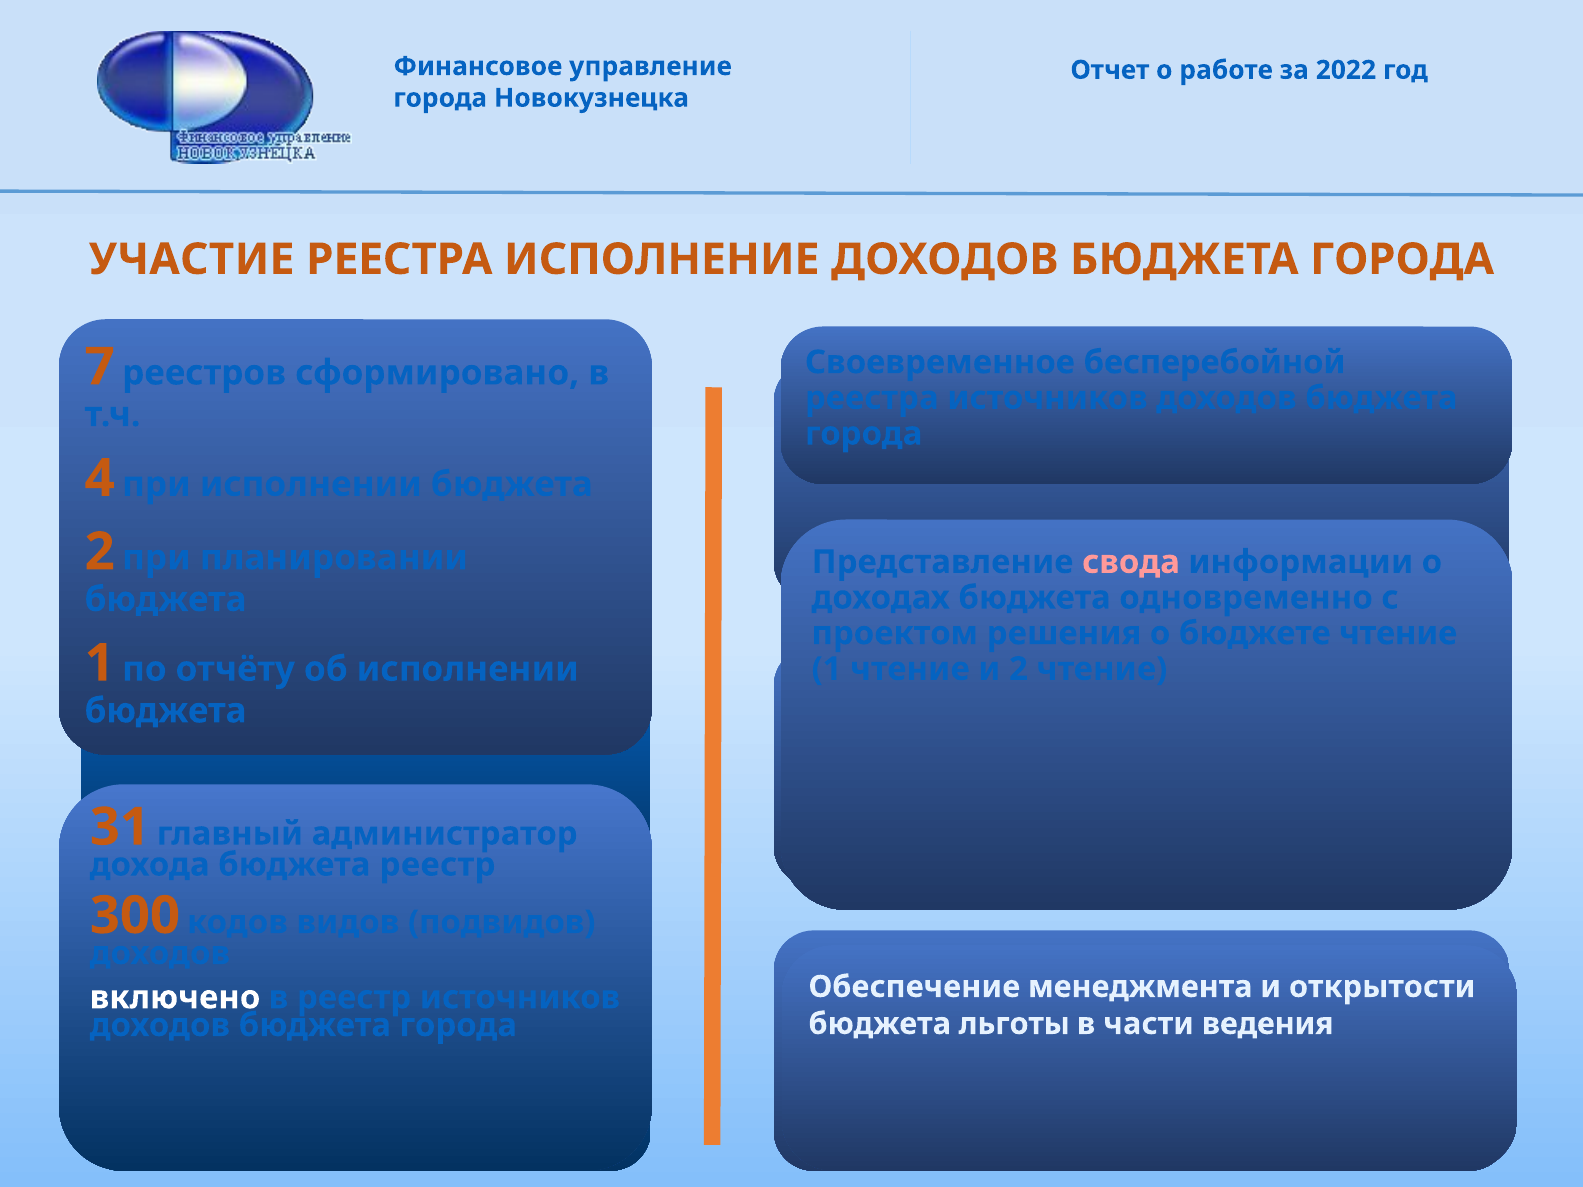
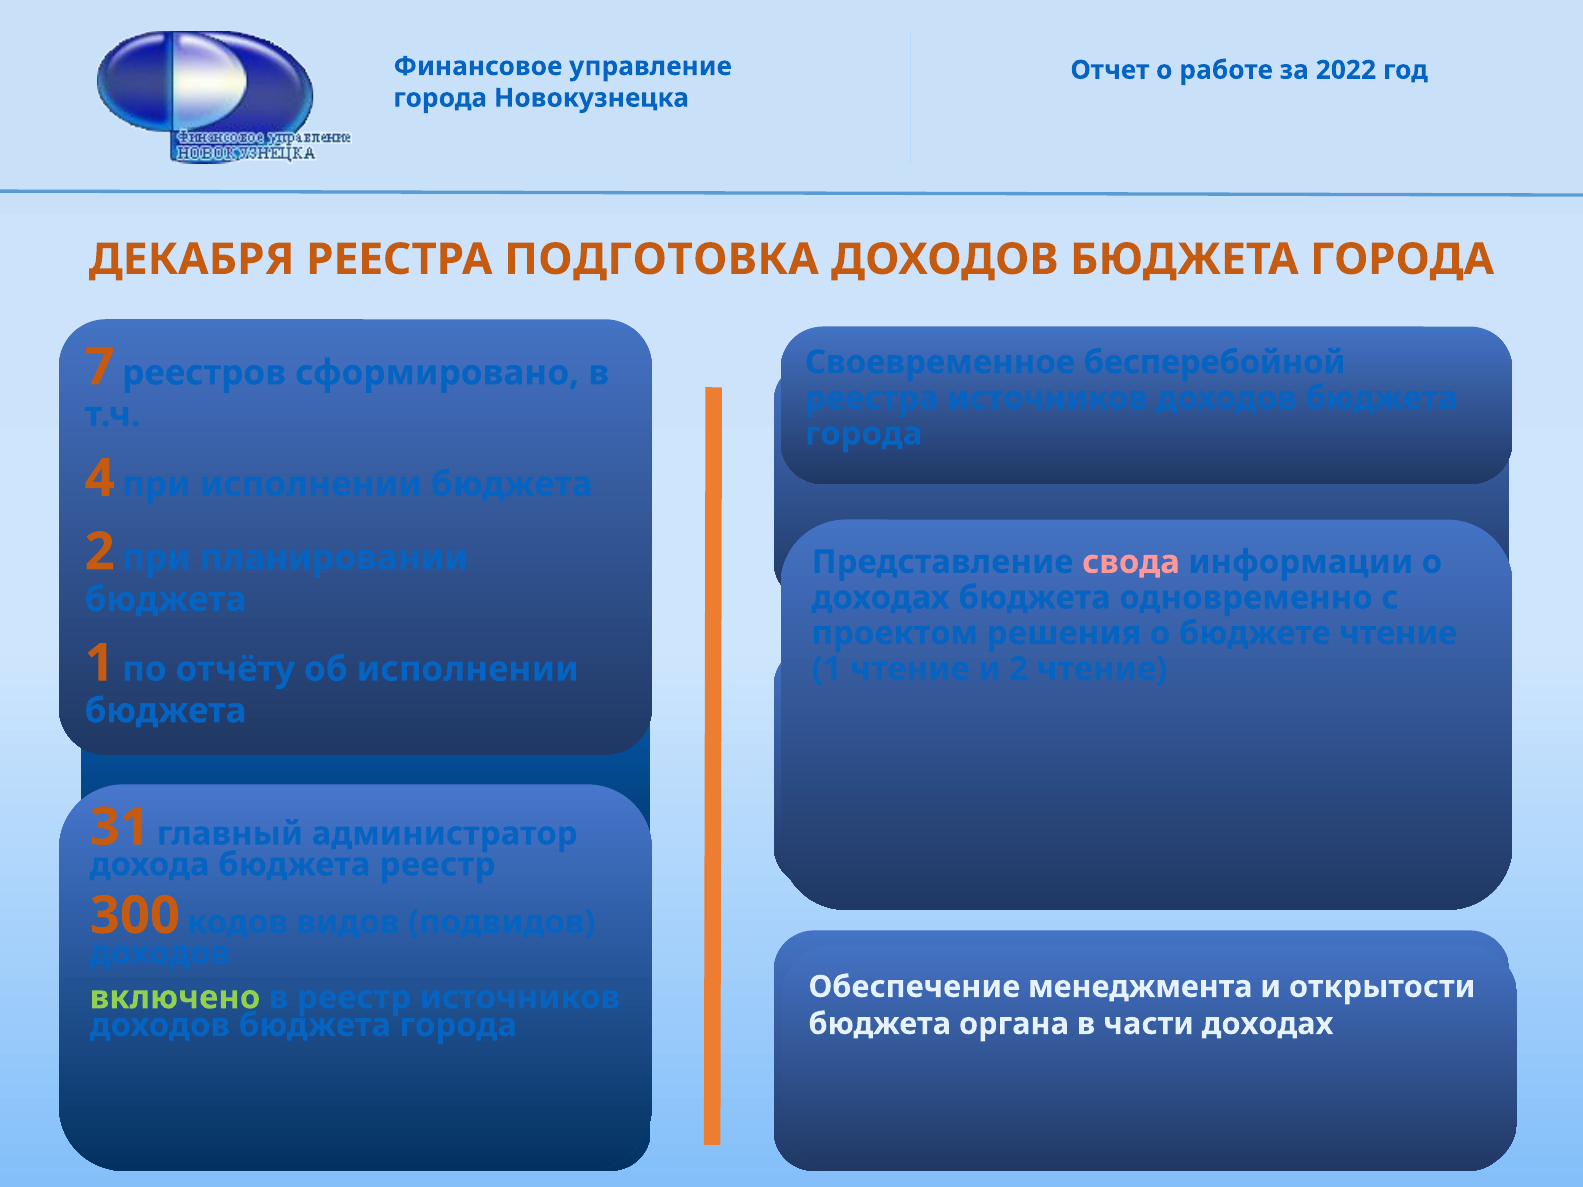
УЧАСТИЕ: УЧАСТИЕ -> ДЕКАБРЯ
ИСПОЛНЕНИЕ: ИСПОЛНЕНИЕ -> ПОДГОТОВКА
включено colour: white -> light green
льготы: льготы -> органа
части ведения: ведения -> доходах
